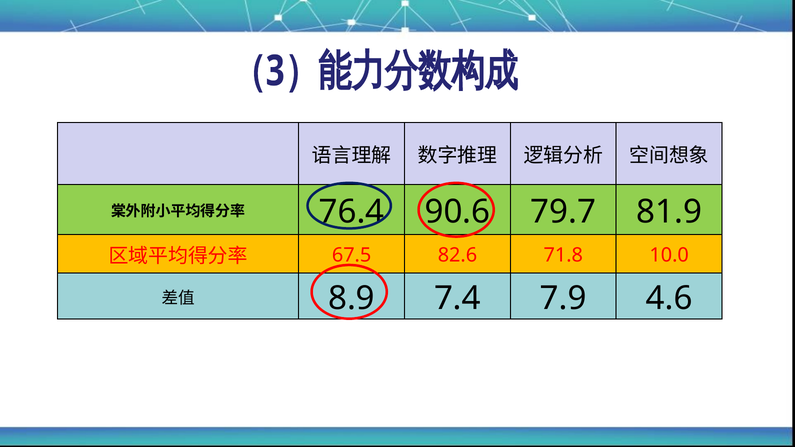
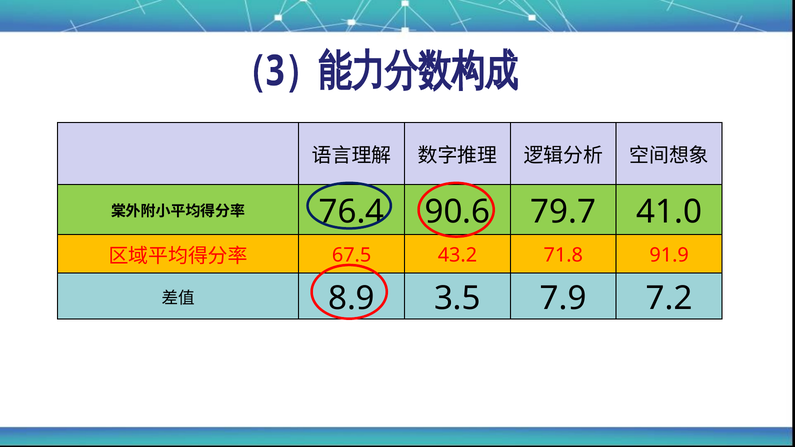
81.9: 81.9 -> 41.0
82.6: 82.6 -> 43.2
10.0: 10.0 -> 91.9
7.4: 7.4 -> 3.5
4.6: 4.6 -> 7.2
